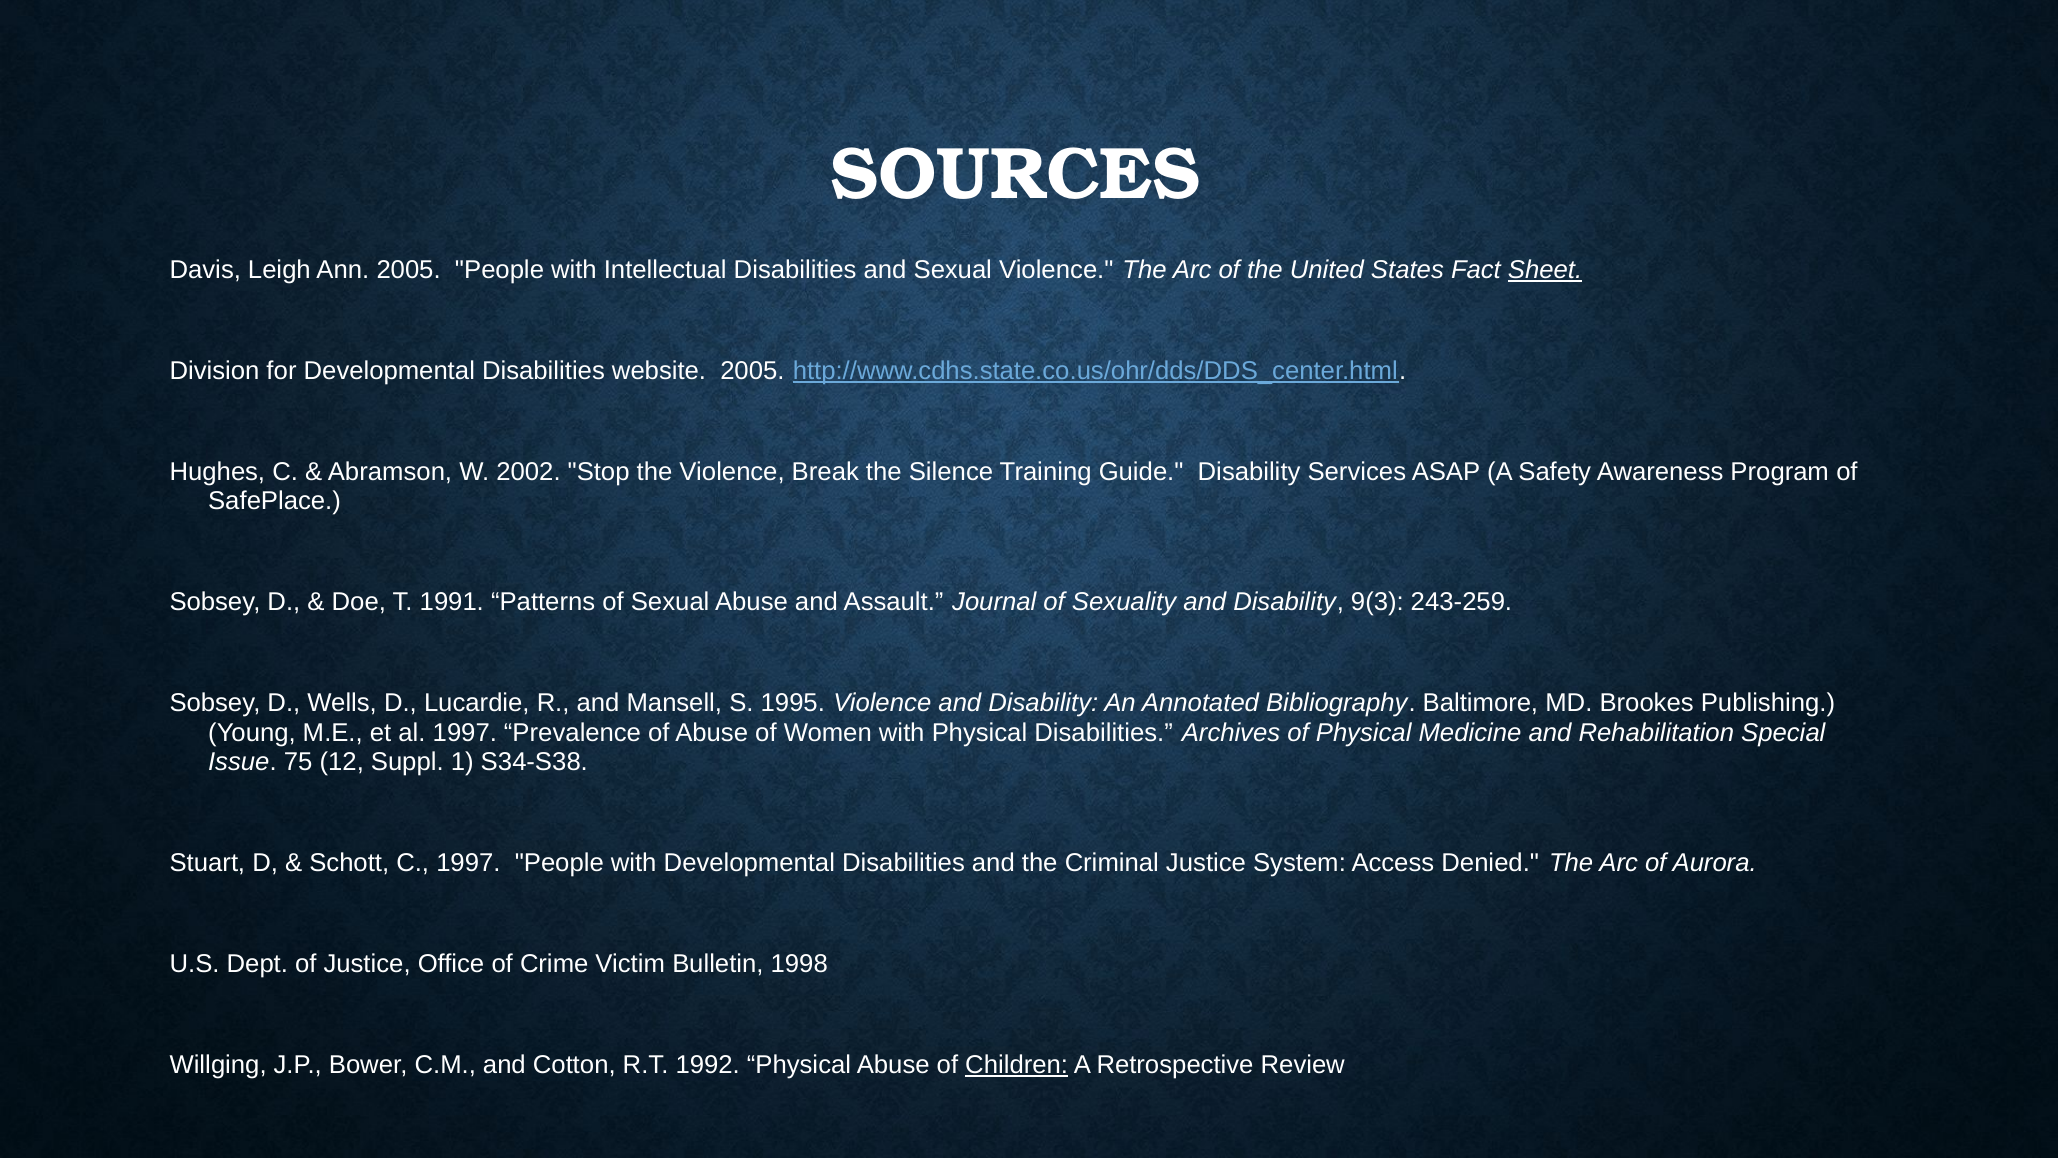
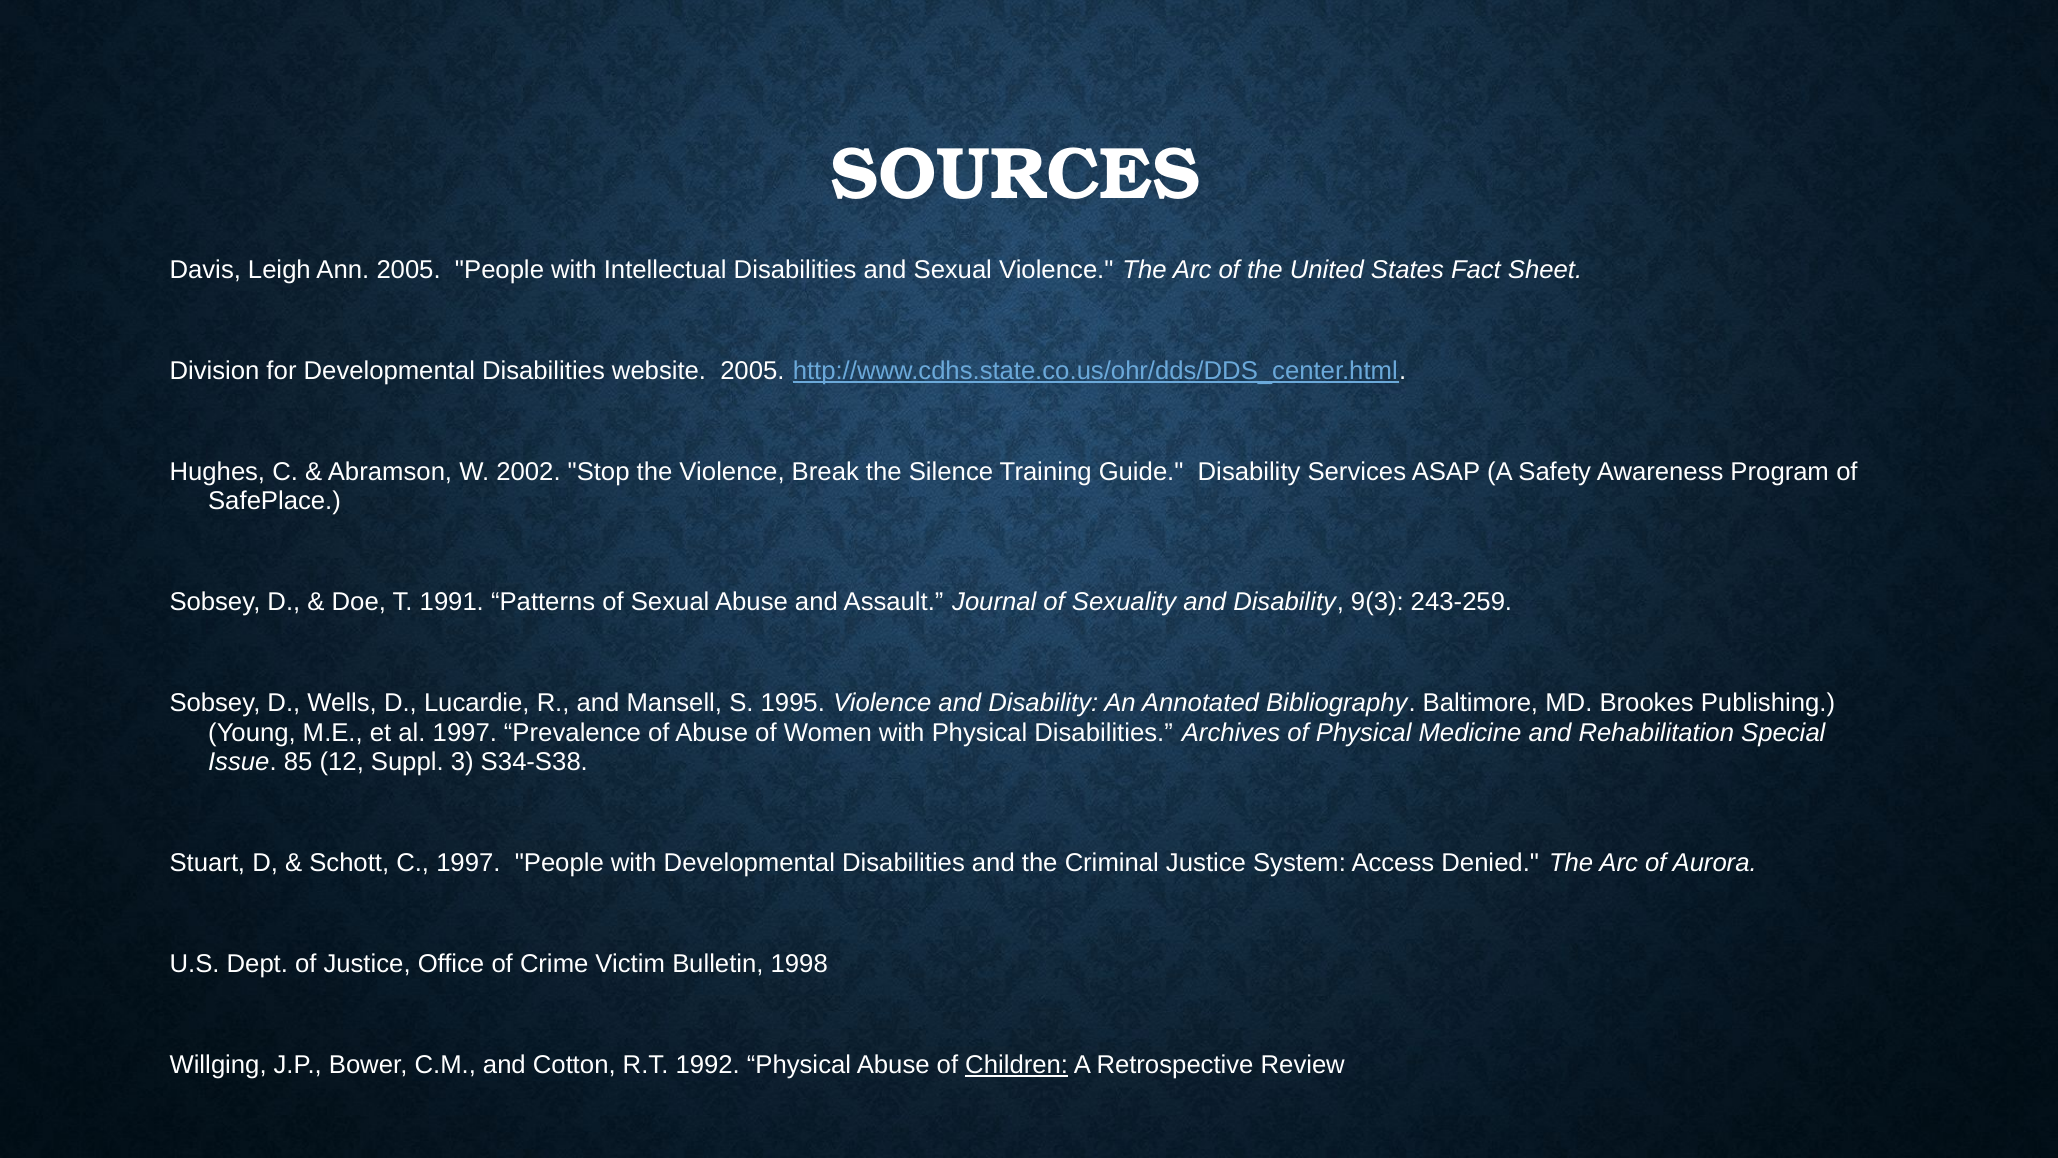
Sheet underline: present -> none
75: 75 -> 85
1: 1 -> 3
